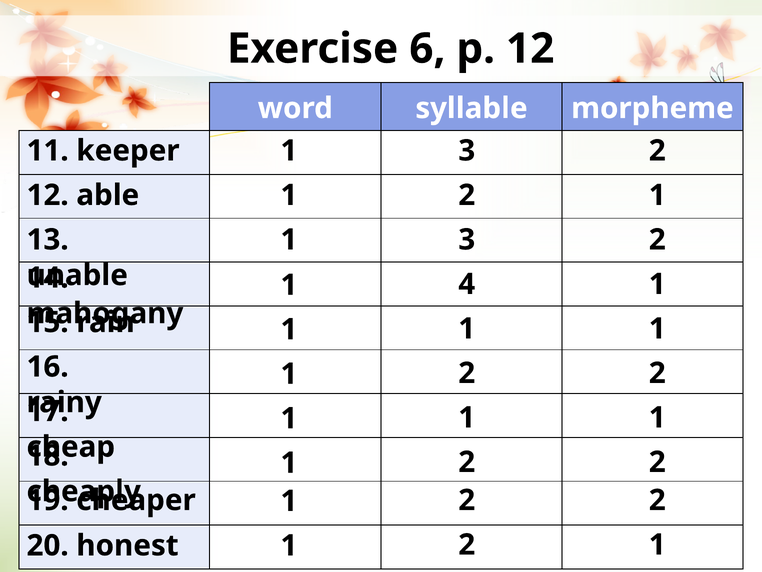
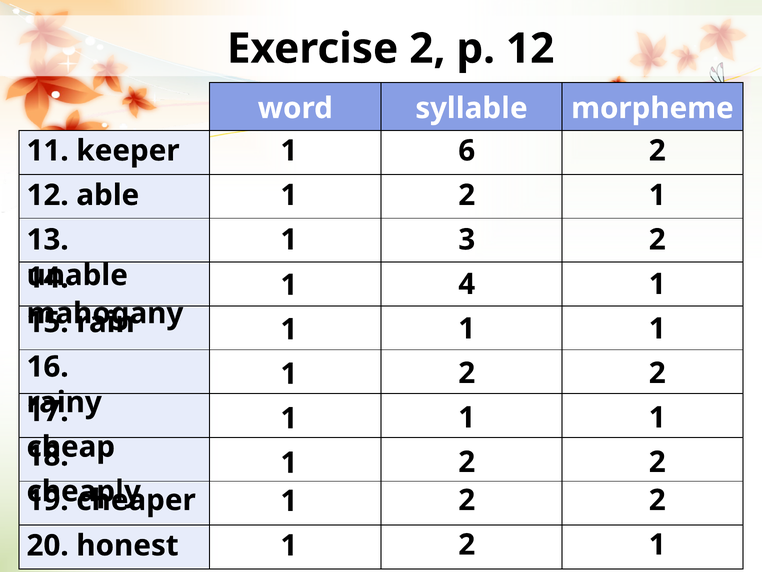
Exercise 6: 6 -> 2
3 at (467, 151): 3 -> 6
